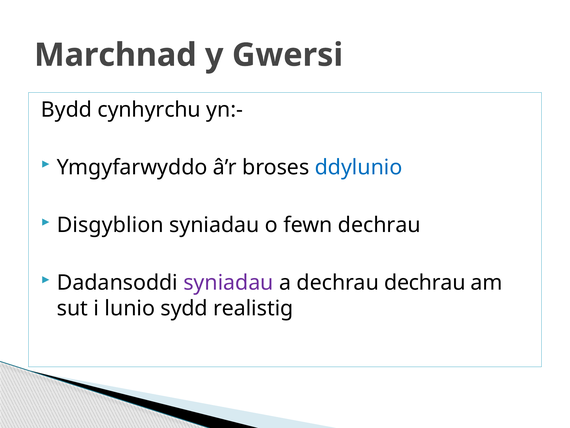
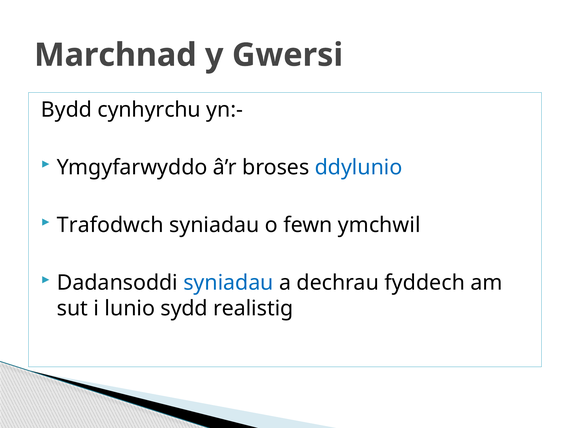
Disgyblion: Disgyblion -> Trafodwch
fewn dechrau: dechrau -> ymchwil
syniadau at (228, 282) colour: purple -> blue
dechrau dechrau: dechrau -> fyddech
